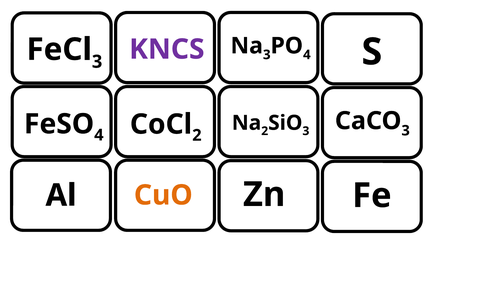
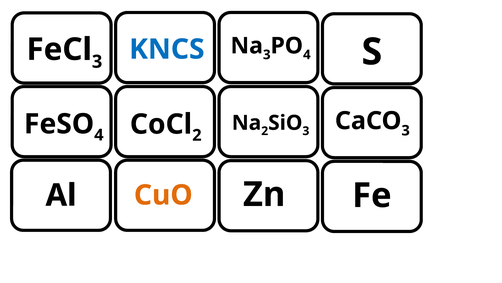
KNCS colour: purple -> blue
